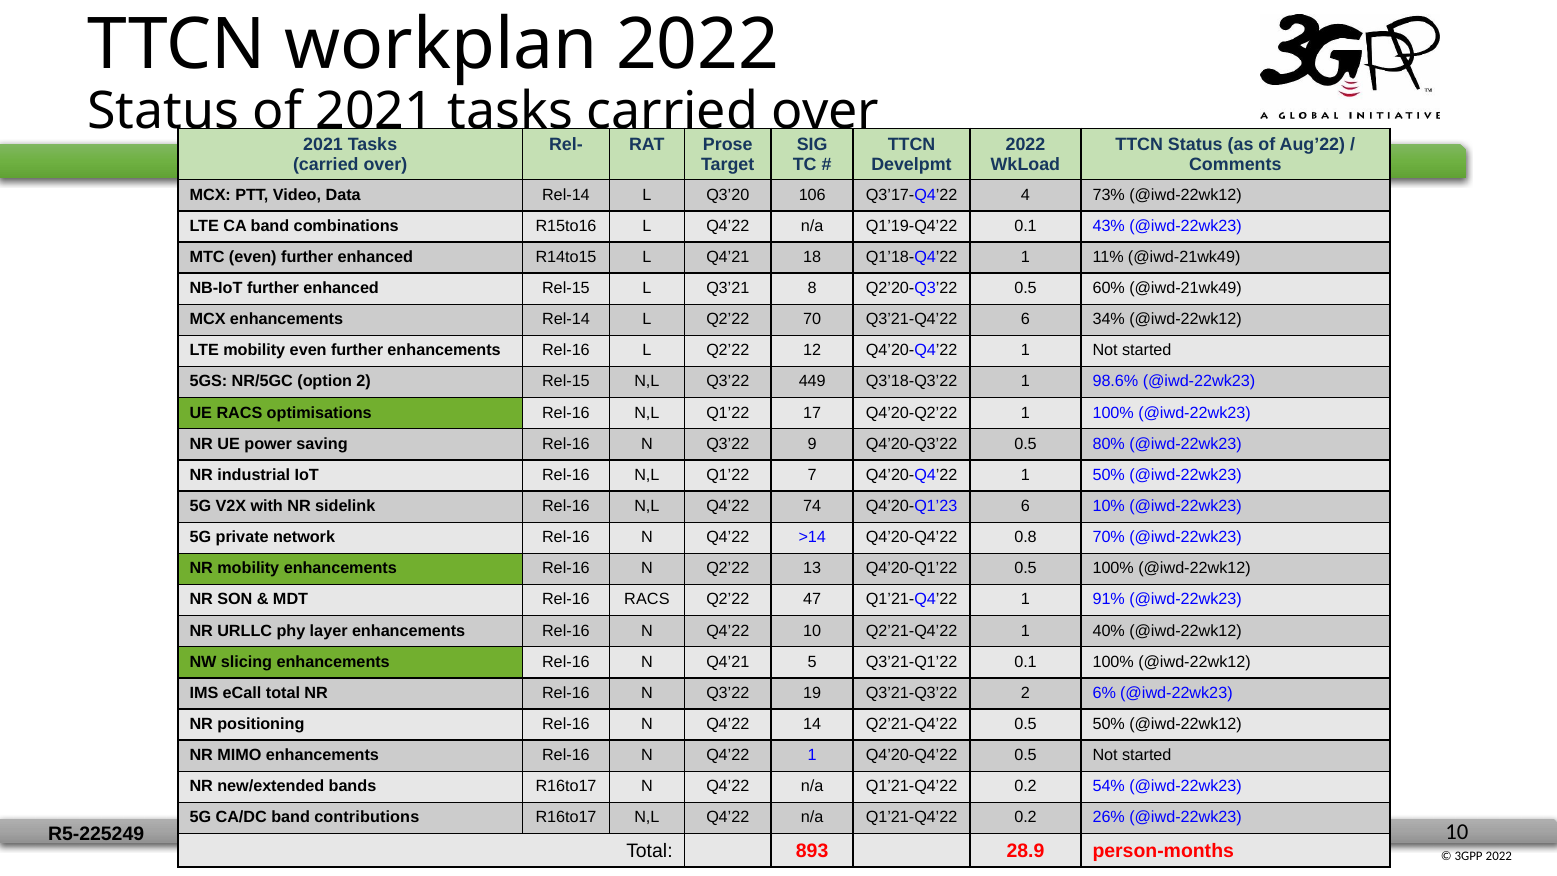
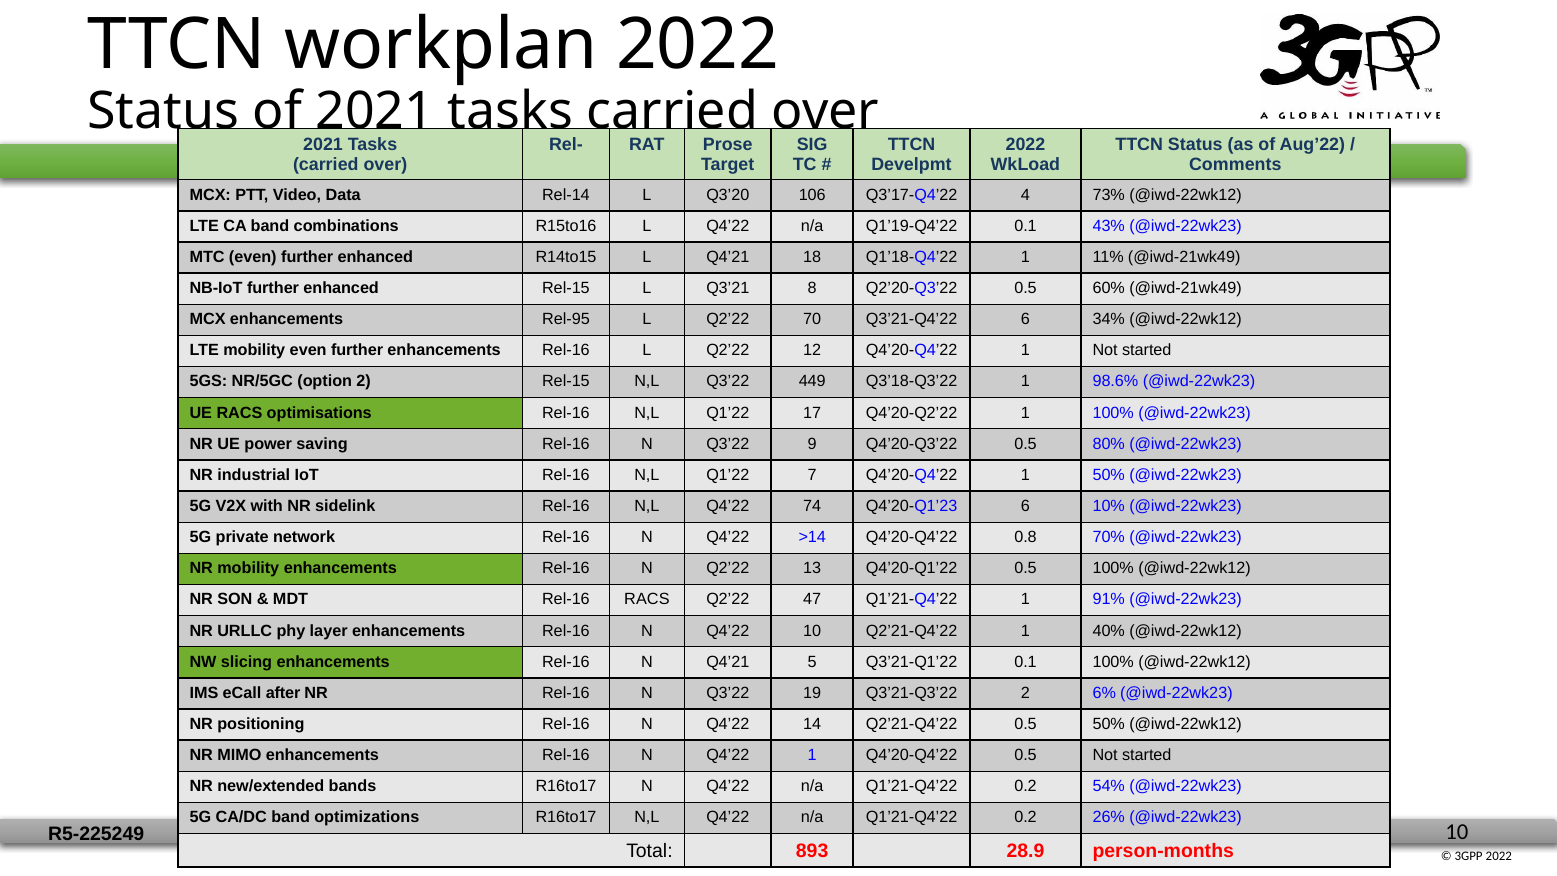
enhancements Rel-14: Rel-14 -> Rel-95
eCall total: total -> after
contributions: contributions -> optimizations
